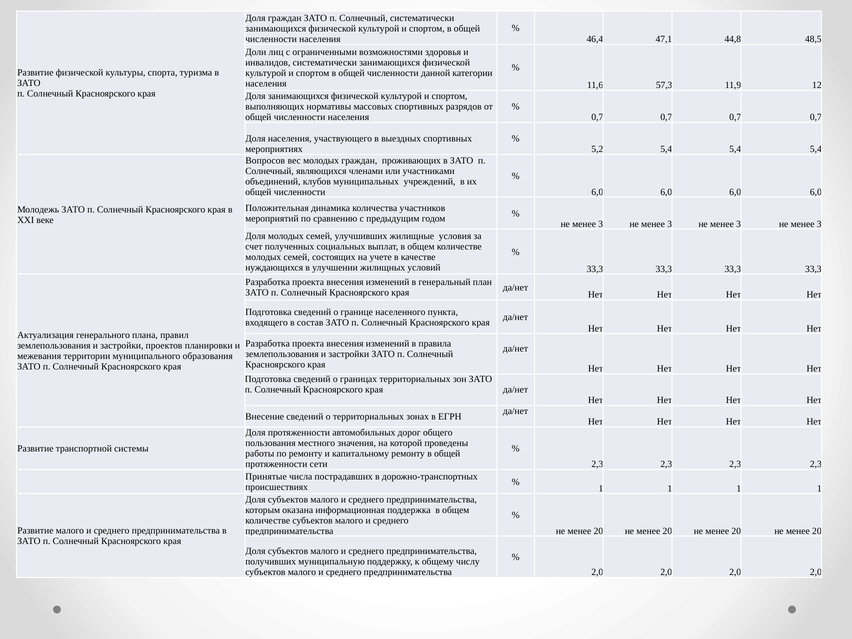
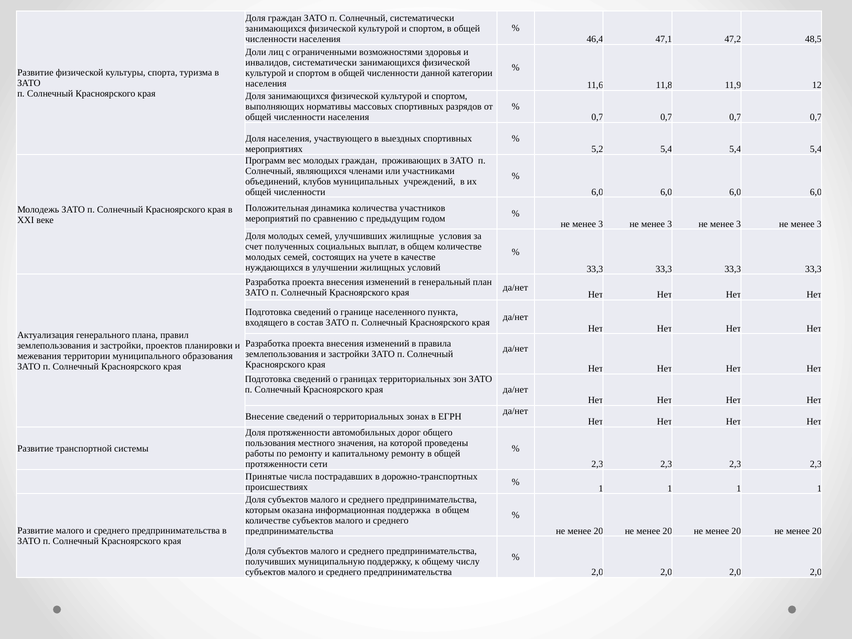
44,8: 44,8 -> 47,2
57,3: 57,3 -> 11,8
Вопросов: Вопросов -> Программ
